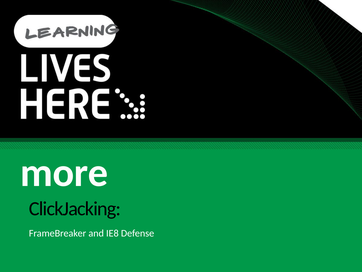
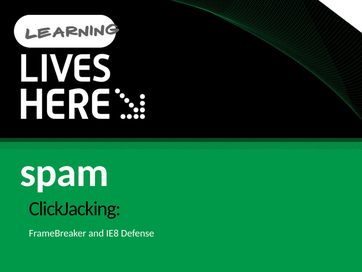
more: more -> spam
